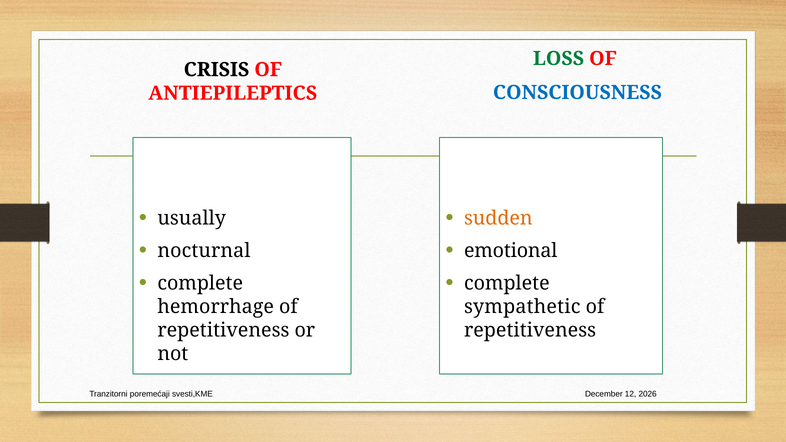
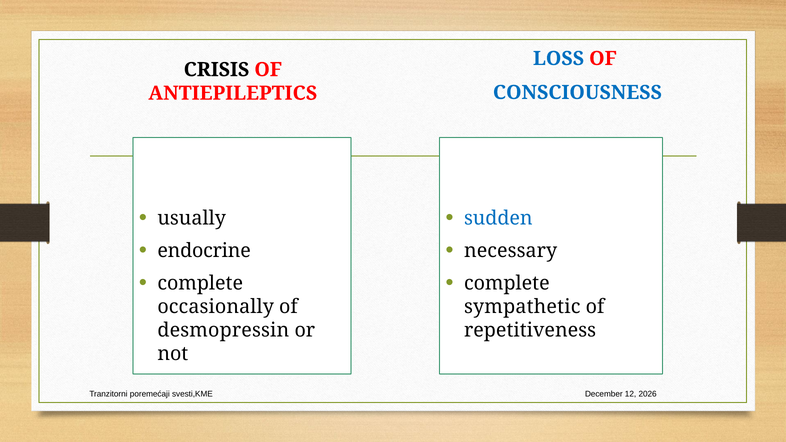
LOSS colour: green -> blue
sudden colour: orange -> blue
nocturnal: nocturnal -> endocrine
emotional: emotional -> necessary
hemorrhage: hemorrhage -> occasionally
repetitiveness at (223, 331): repetitiveness -> desmopressin
